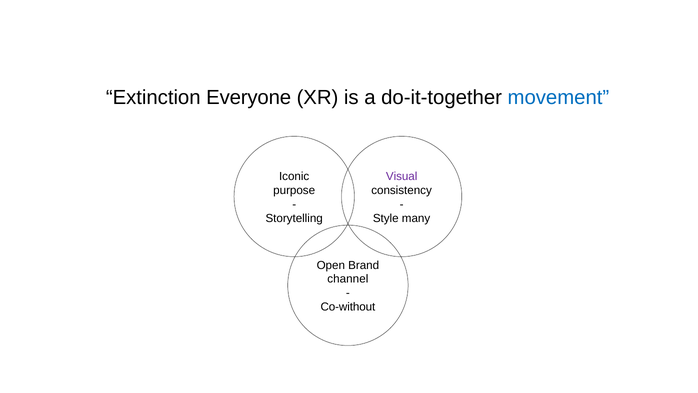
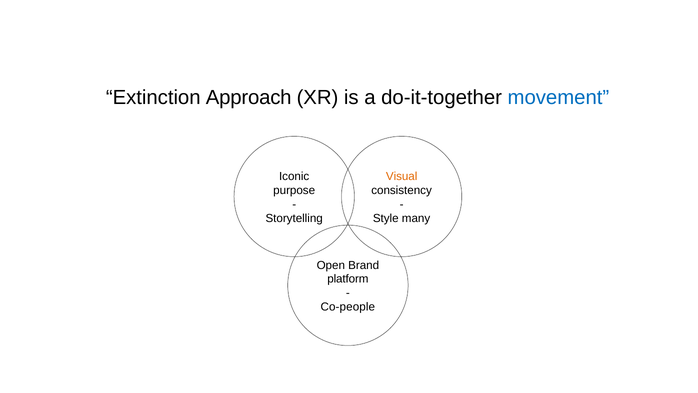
Everyone: Everyone -> Approach
Visual colour: purple -> orange
channel: channel -> platform
Co-without: Co-without -> Co-people
